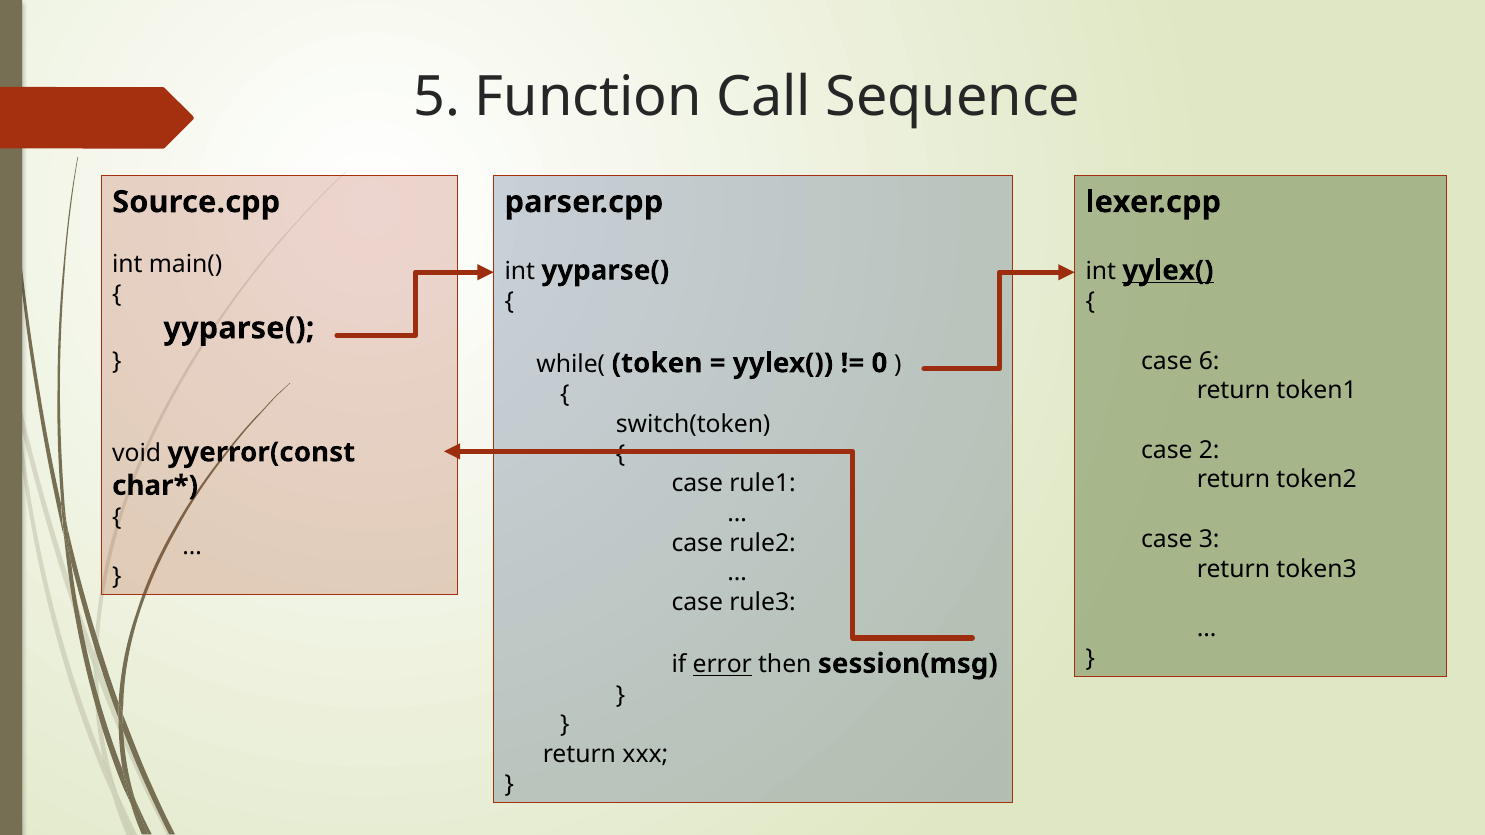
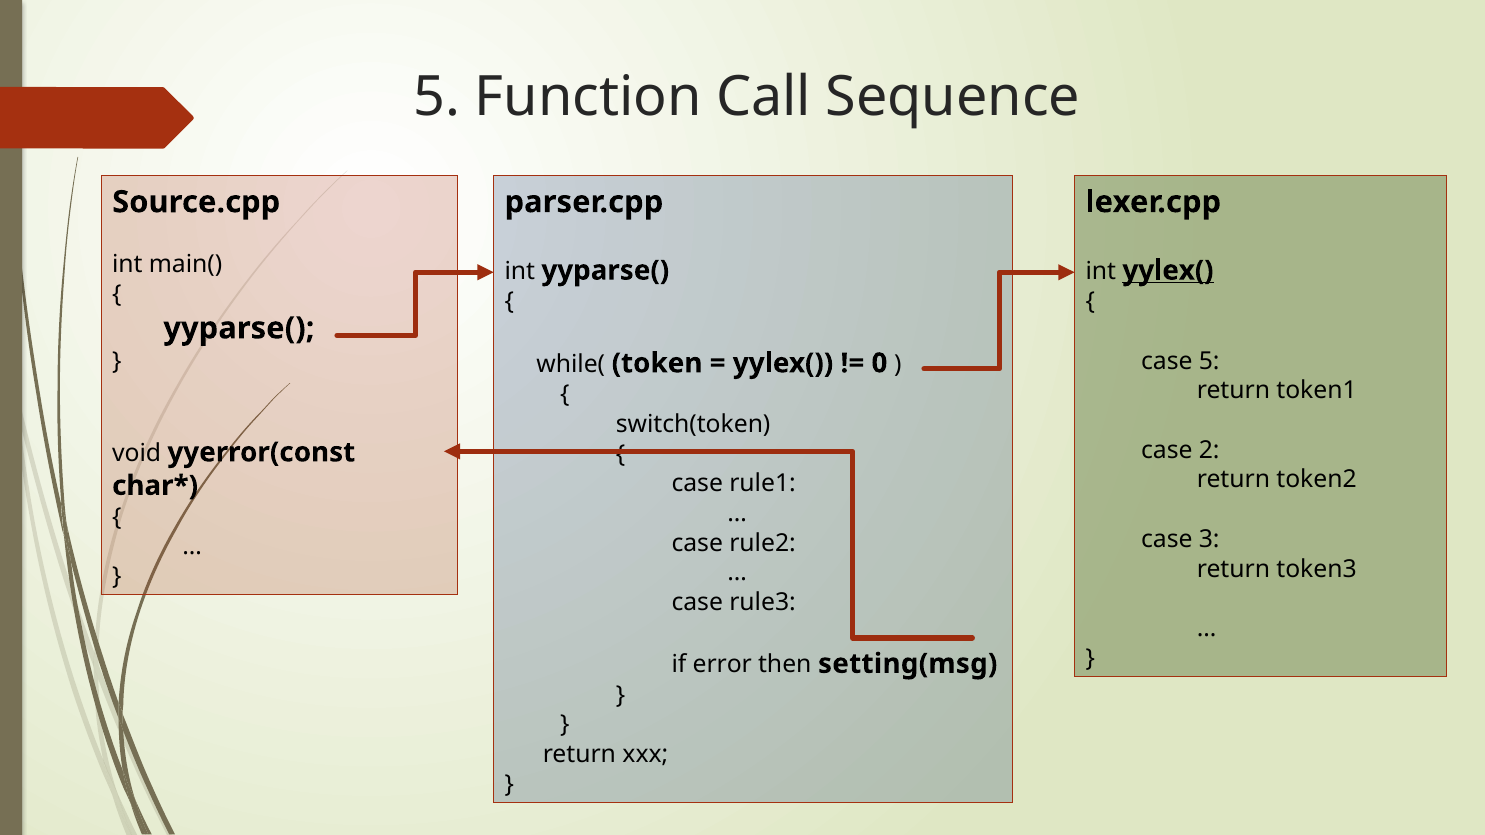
case 6: 6 -> 5
error underline: present -> none
session(msg: session(msg -> setting(msg
